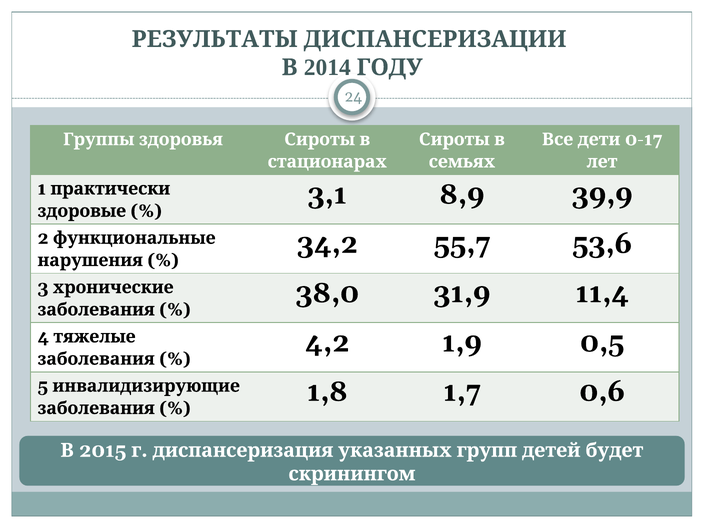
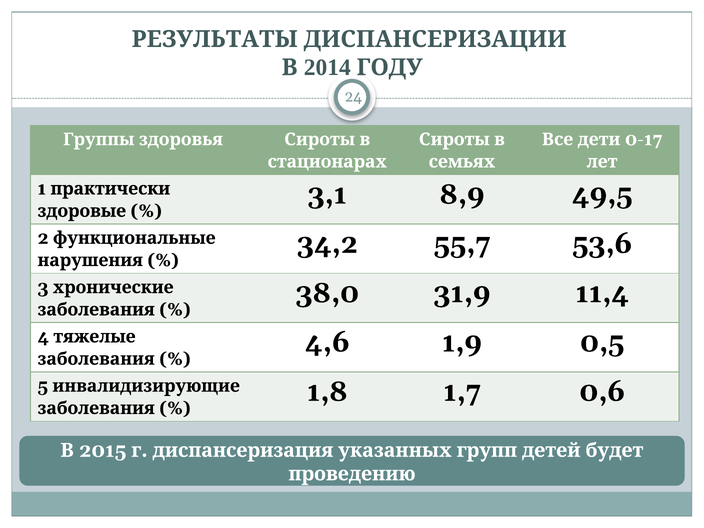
39,9: 39,9 -> 49,5
4,2: 4,2 -> 4,6
скринингом: скринингом -> проведению
